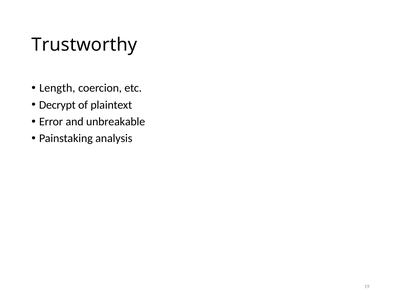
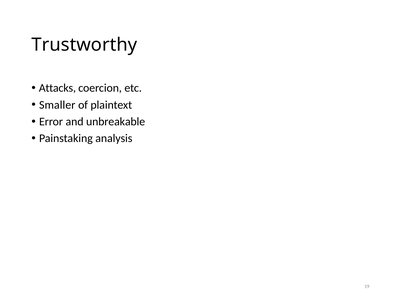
Length: Length -> Attacks
Decrypt: Decrypt -> Smaller
